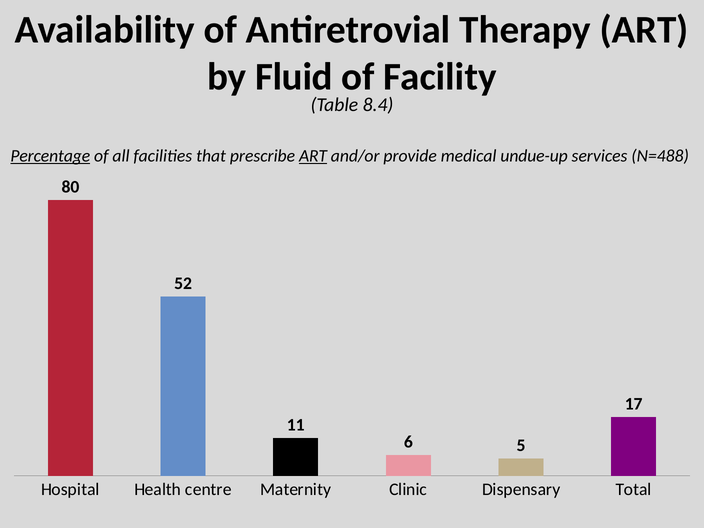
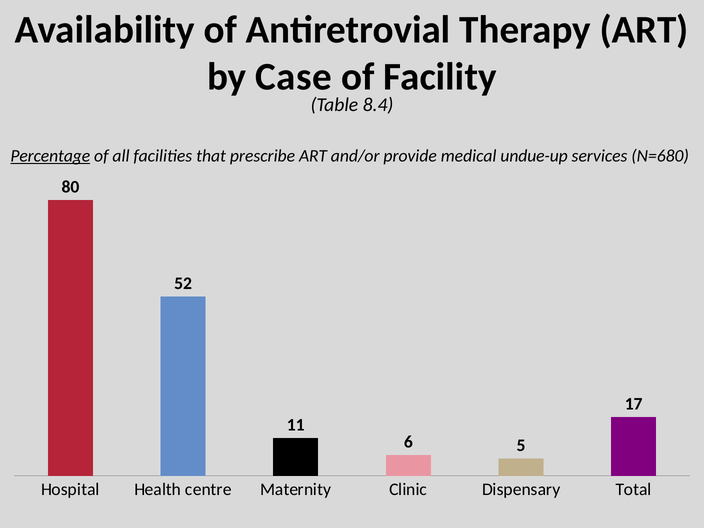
Fluid: Fluid -> Case
ART at (313, 156) underline: present -> none
N=488: N=488 -> N=680
